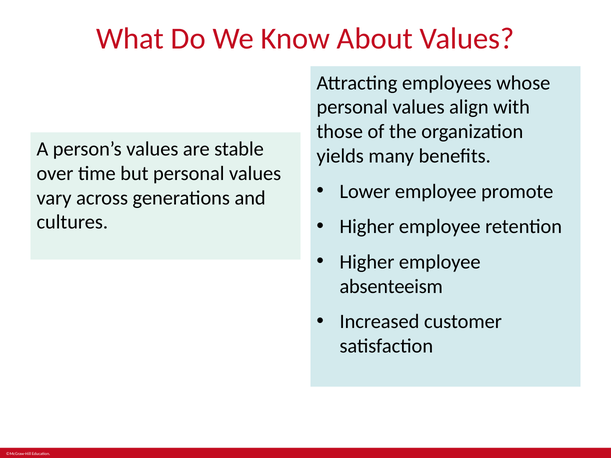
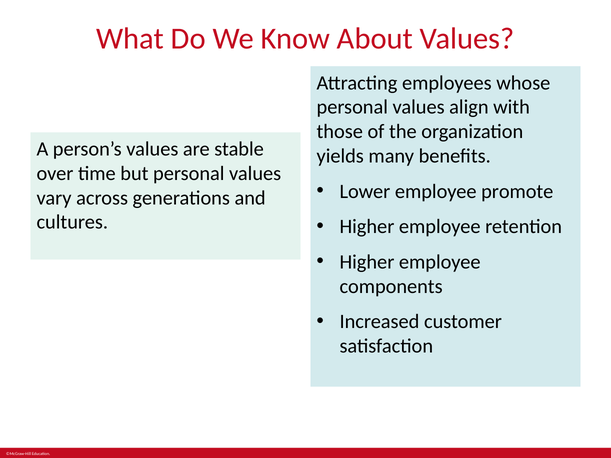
absenteeism: absenteeism -> components
